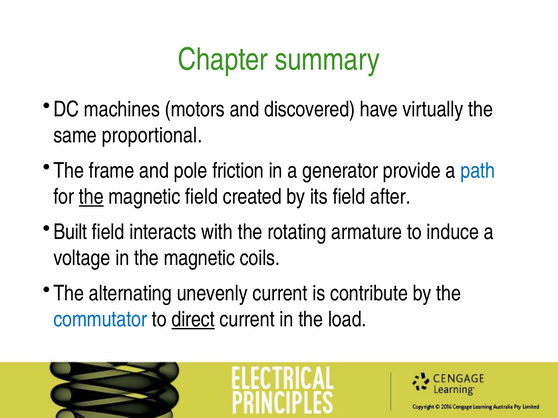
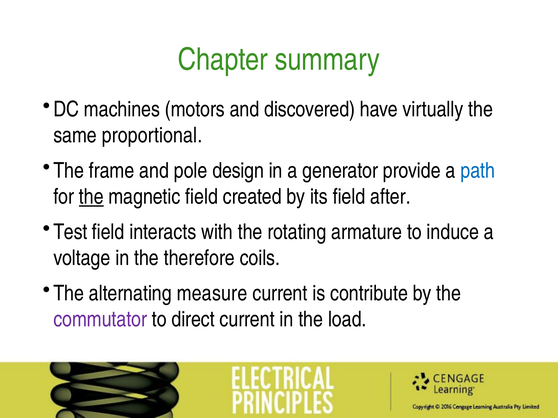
friction: friction -> design
Built: Built -> Test
in the magnetic: magnetic -> therefore
unevenly: unevenly -> measure
commutator colour: blue -> purple
direct underline: present -> none
